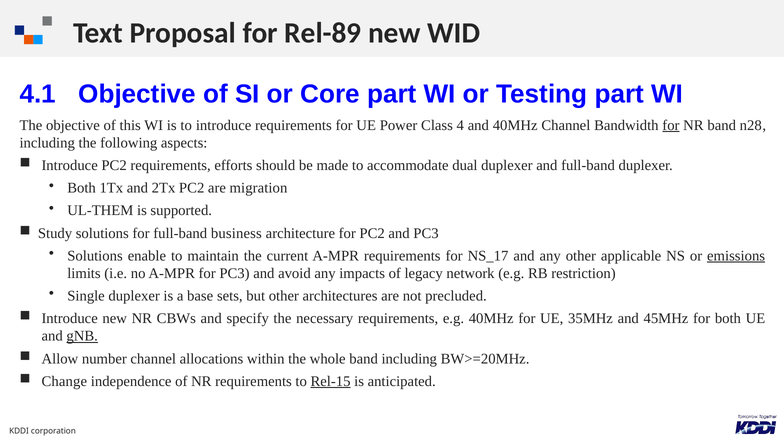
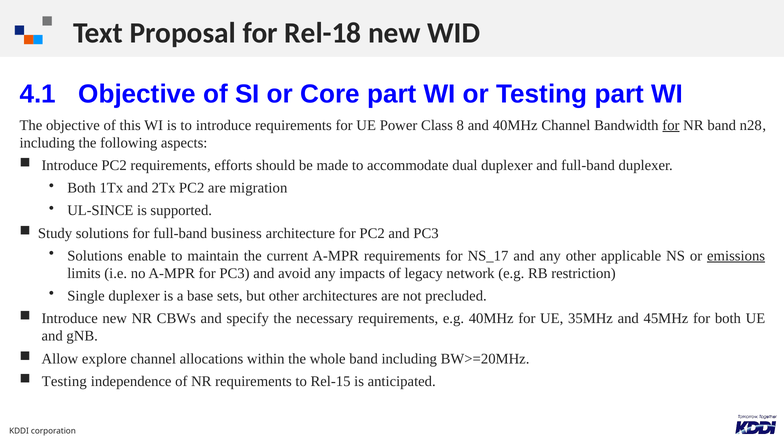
Rel-89: Rel-89 -> Rel-18
4: 4 -> 8
UL-THEM: UL-THEM -> UL-SINCE
gNB underline: present -> none
number: number -> explore
Change at (64, 381): Change -> Testing
Rel-15 underline: present -> none
